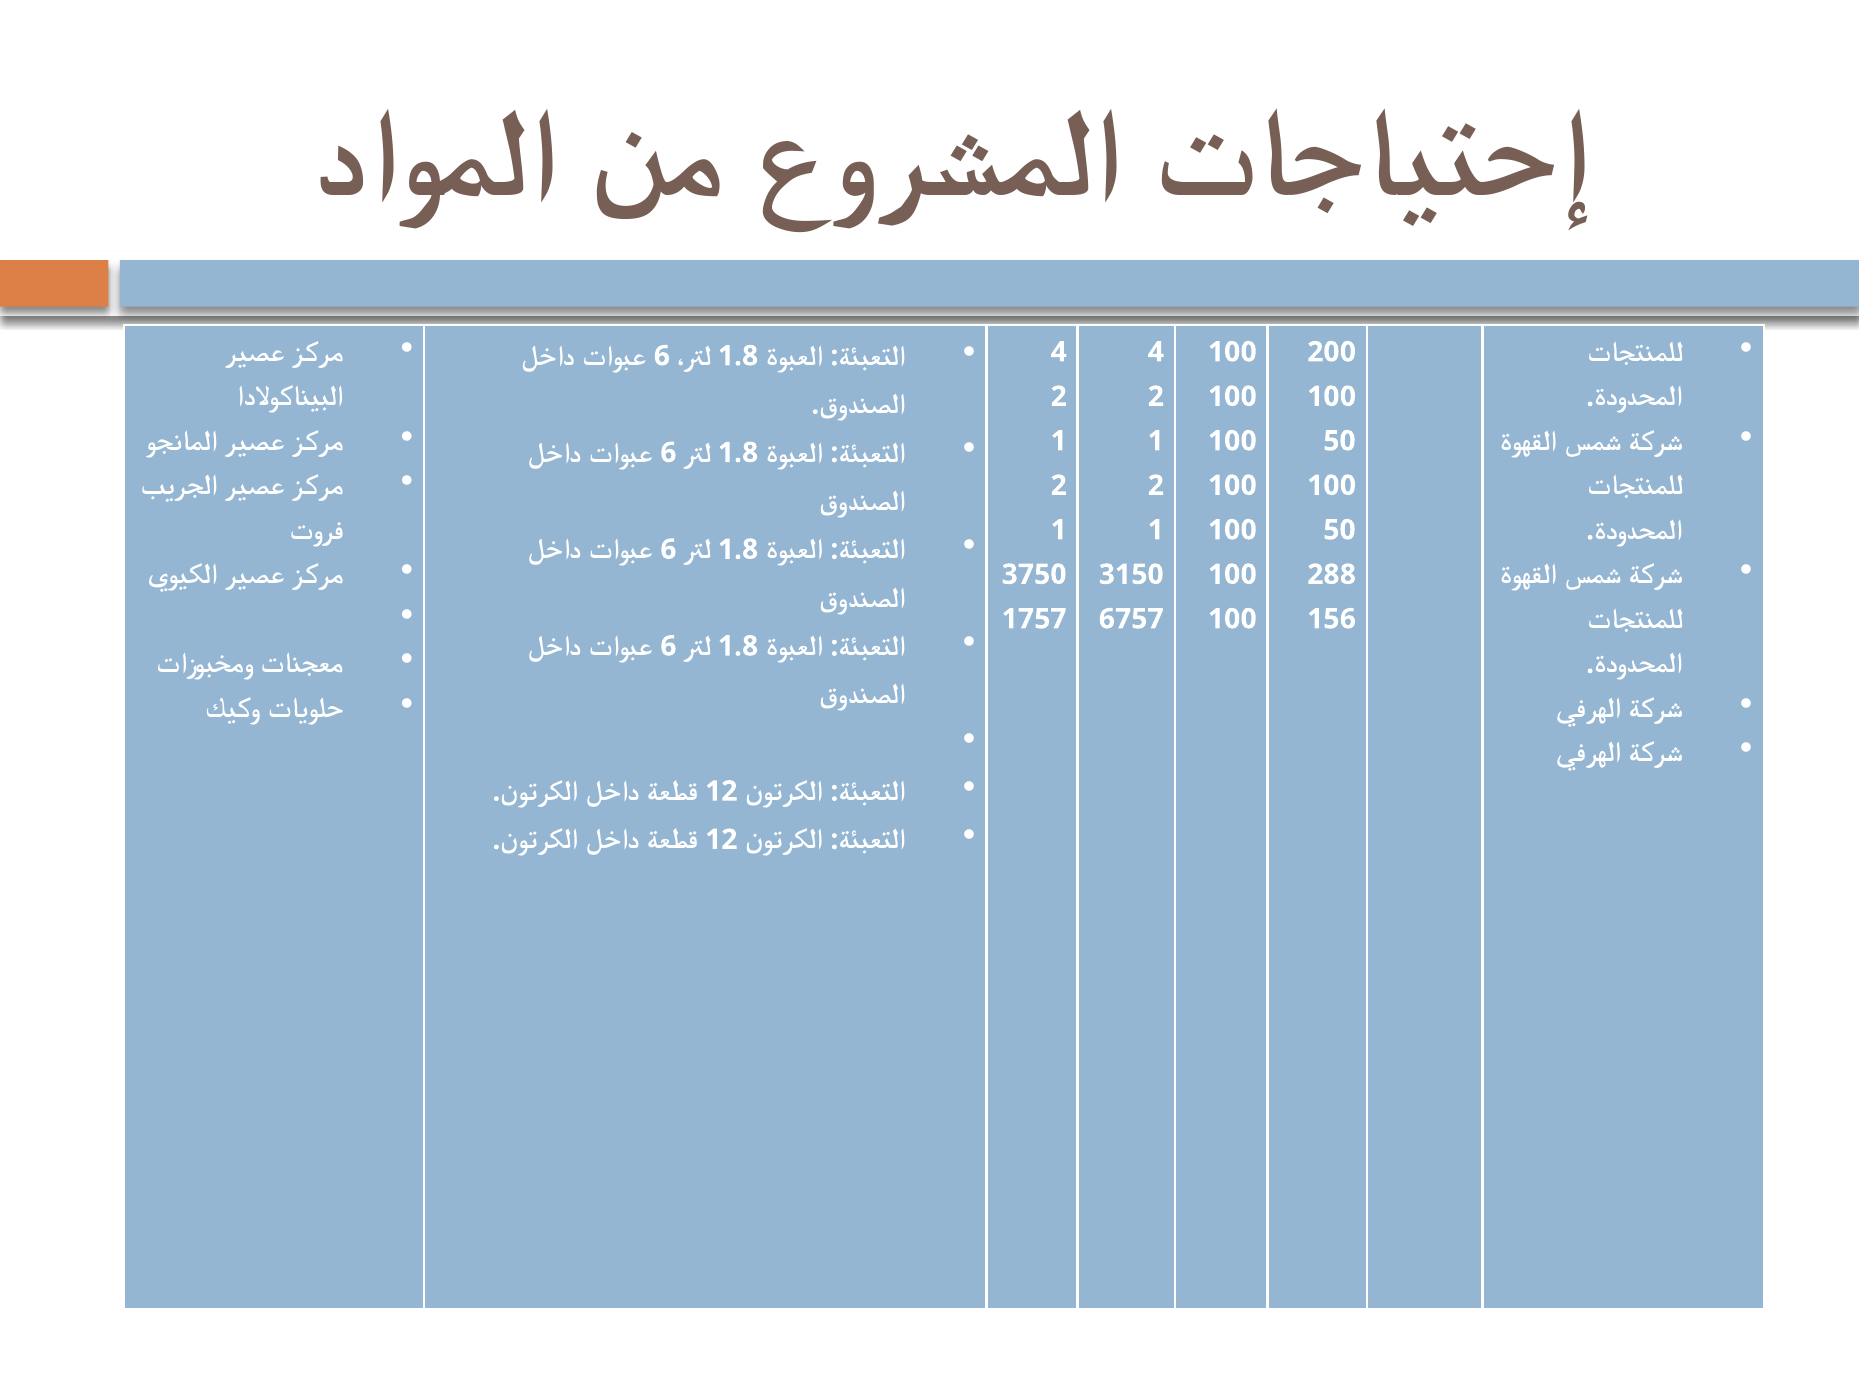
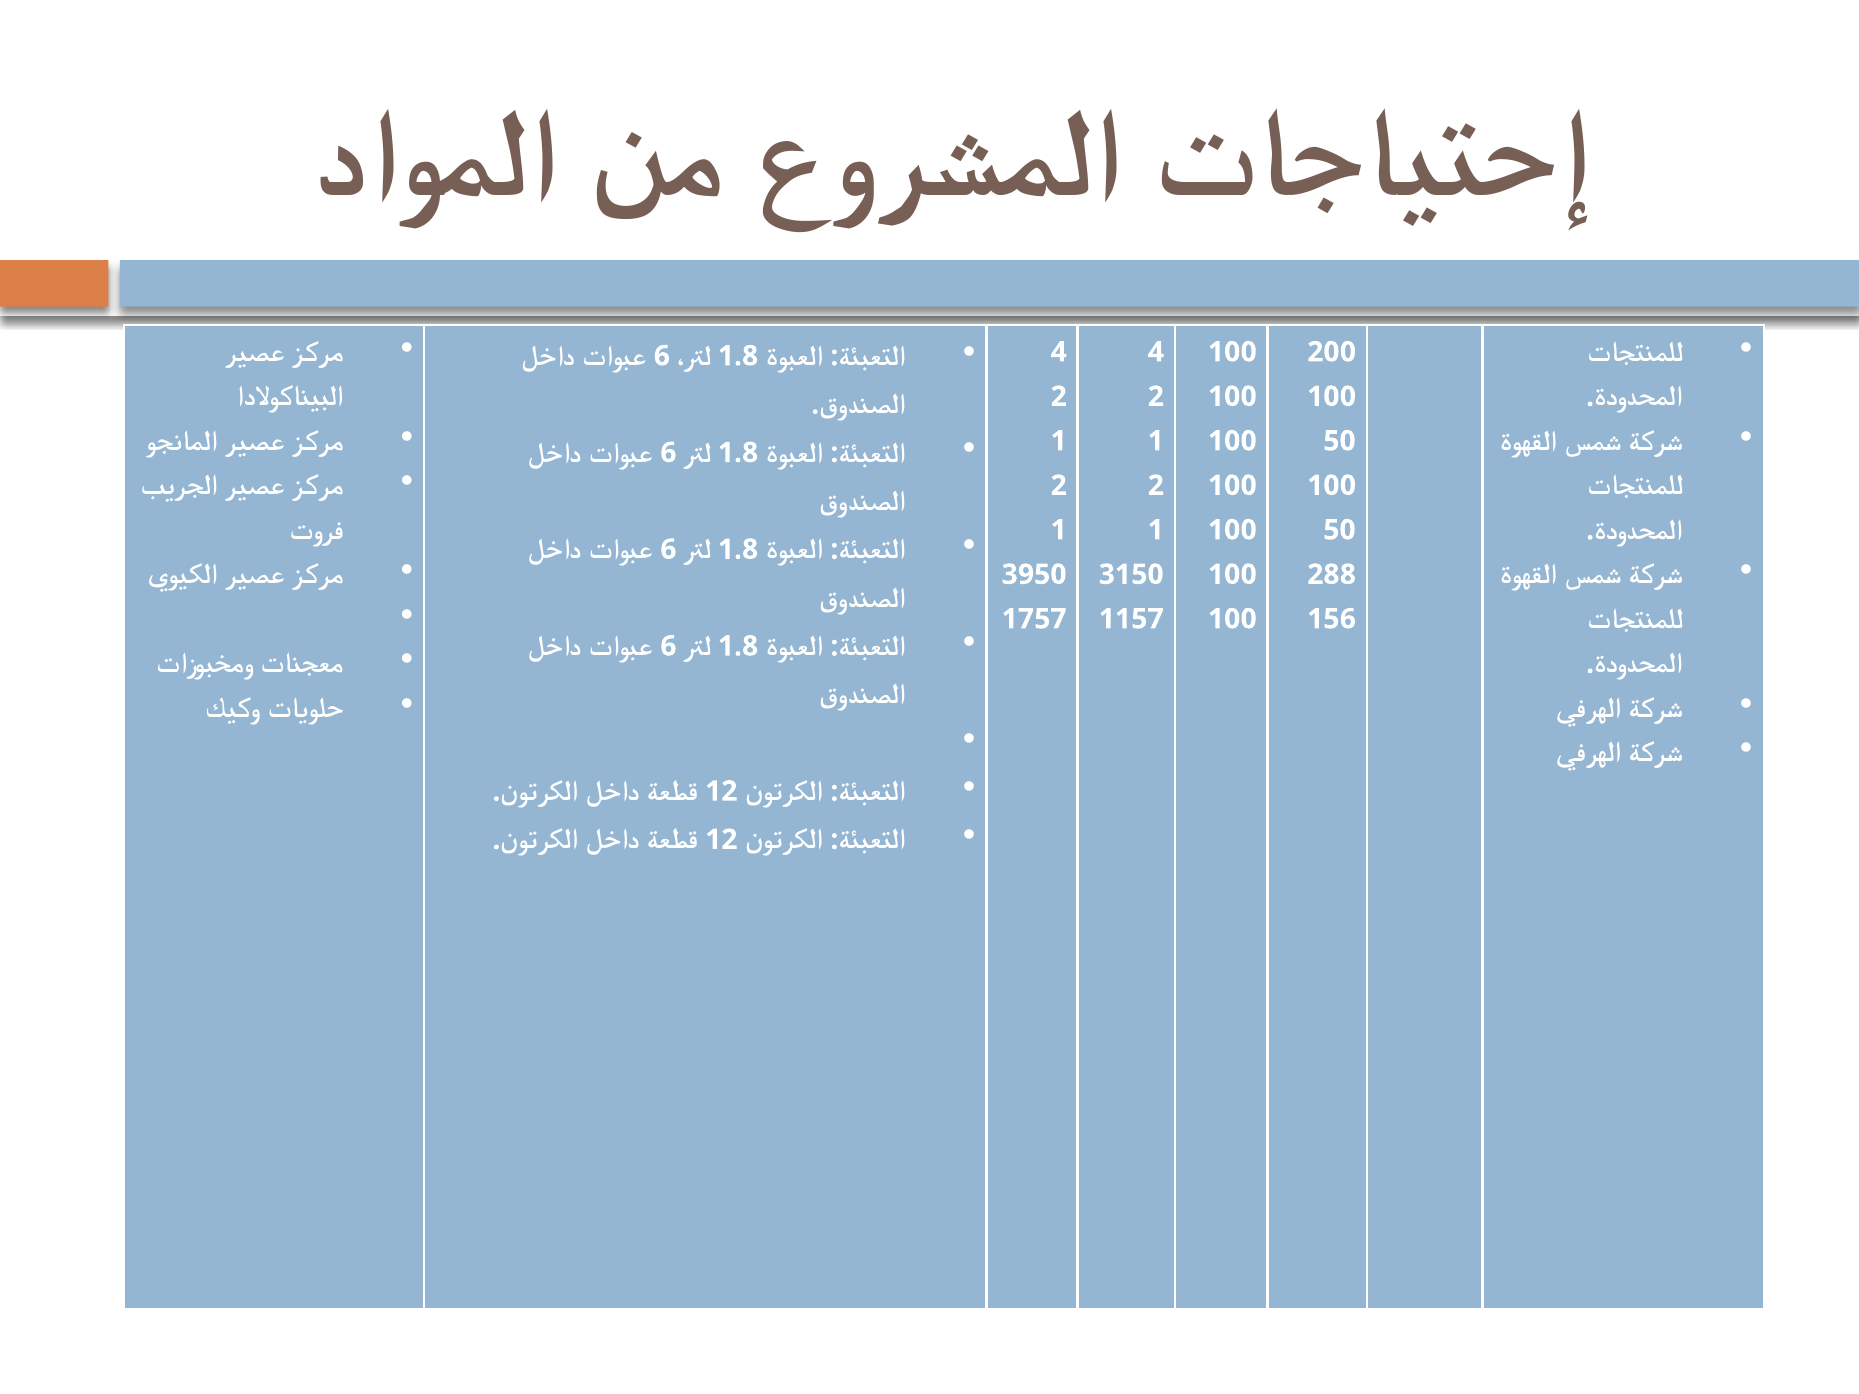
3750: 3750 -> 3950
6757: 6757 -> 1157
